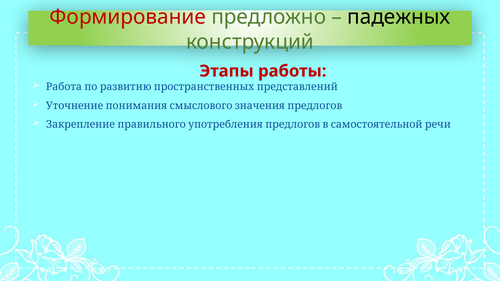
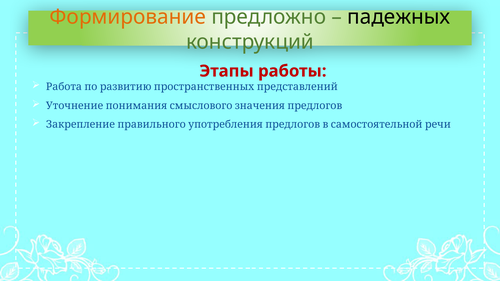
Формирование colour: red -> orange
